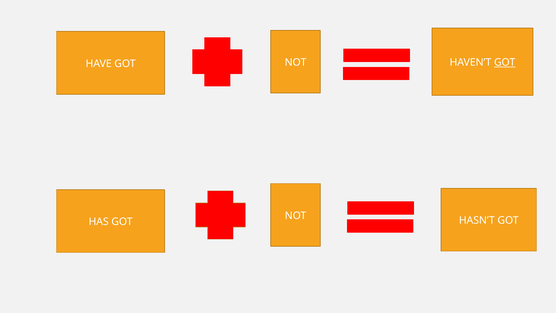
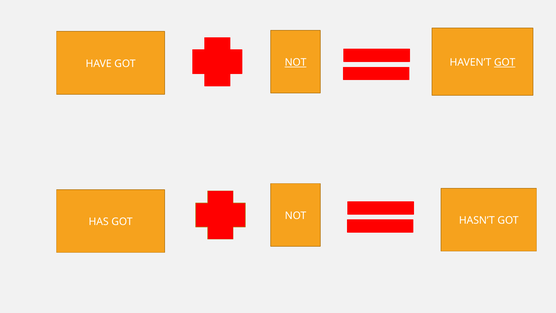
NOT at (296, 62) underline: none -> present
